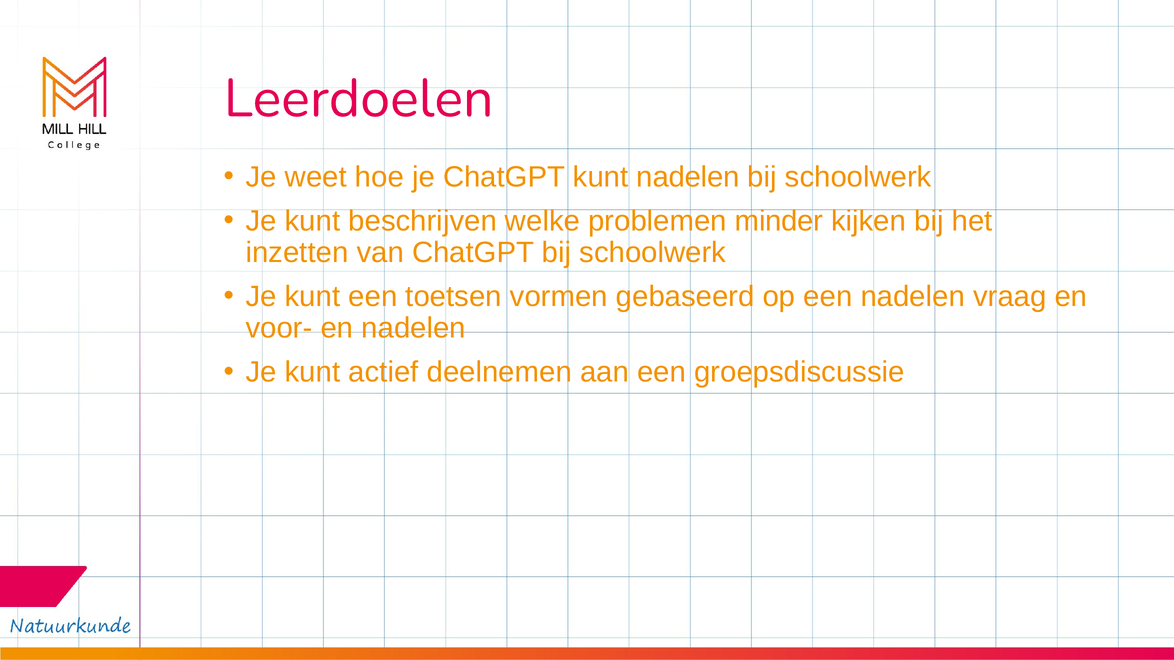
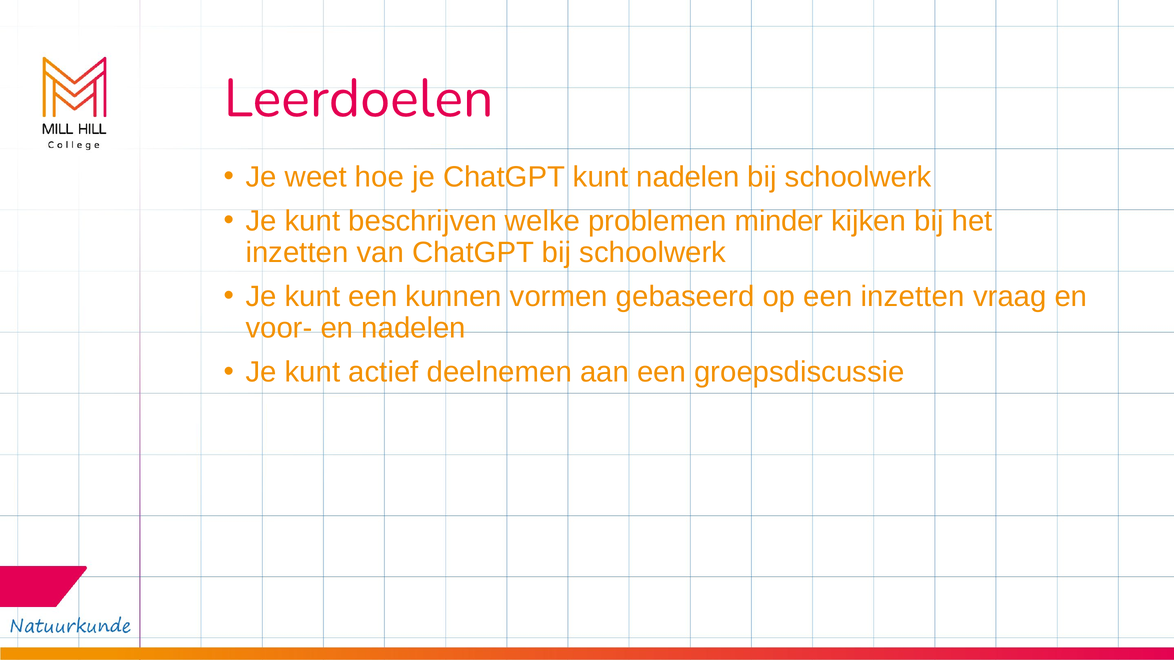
toetsen: toetsen -> kunnen
een nadelen: nadelen -> inzetten
